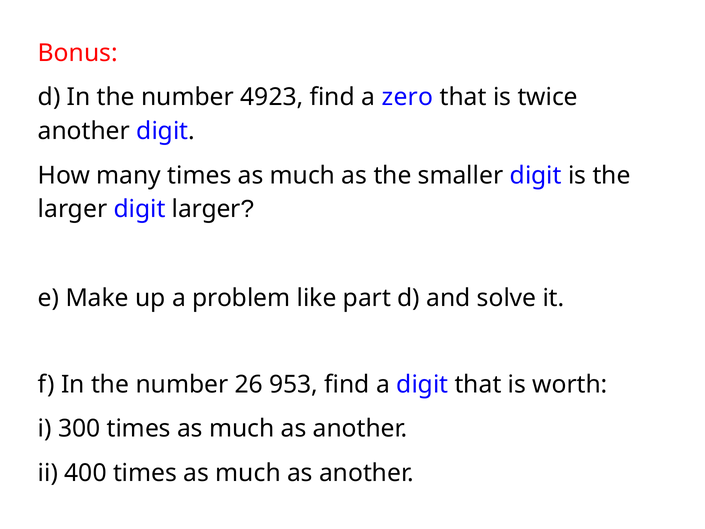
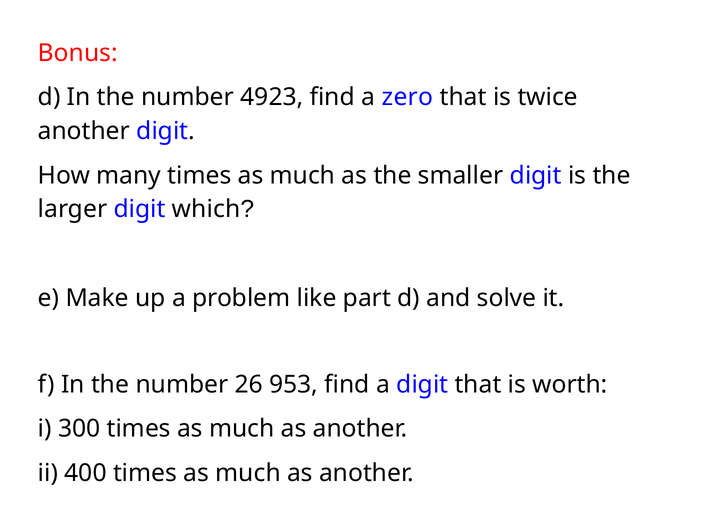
digit larger: larger -> which
